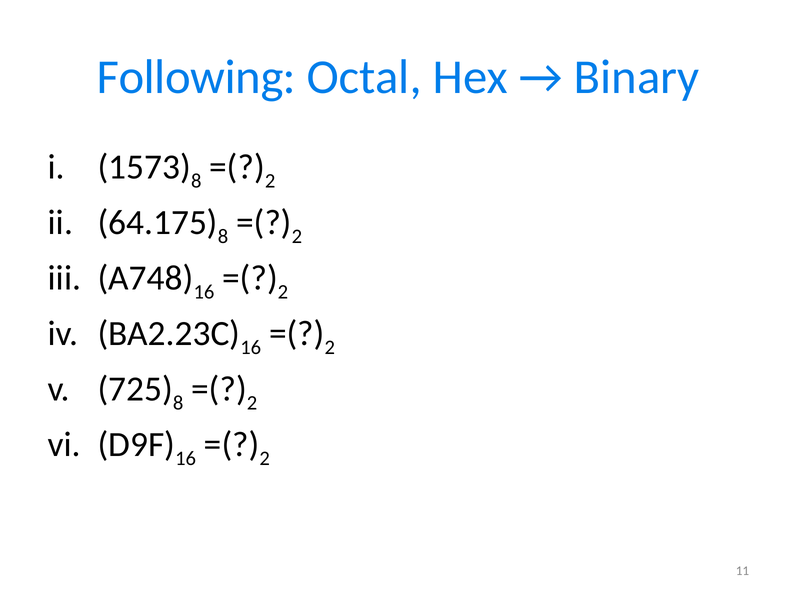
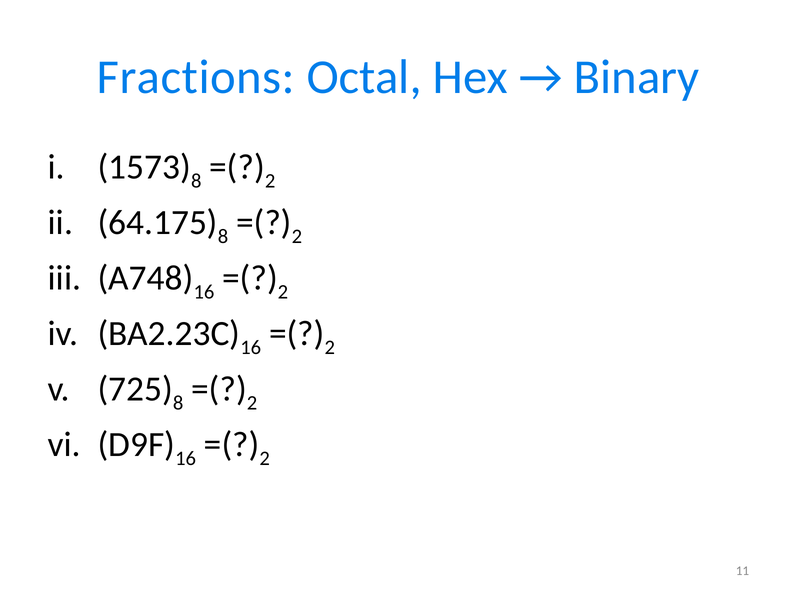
Following: Following -> Fractions
